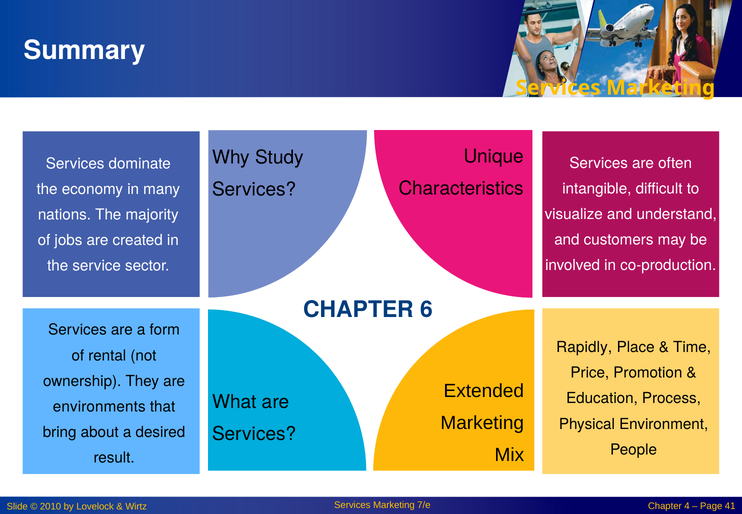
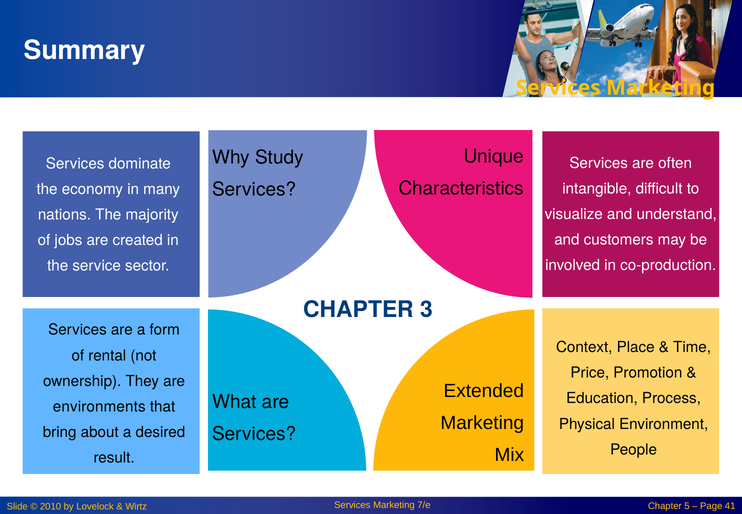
6: 6 -> 3
Rapidly: Rapidly -> Context
4: 4 -> 5
